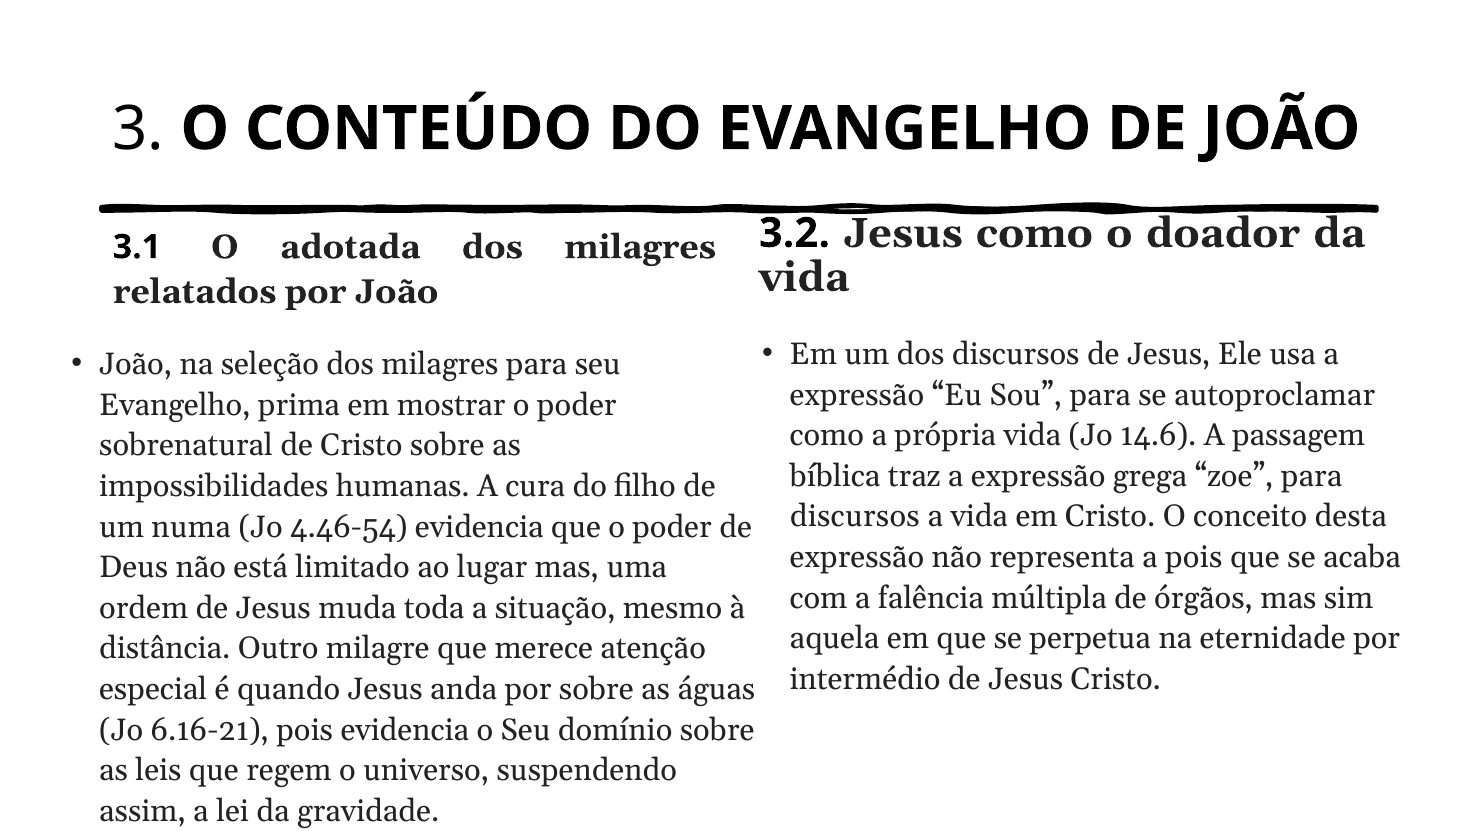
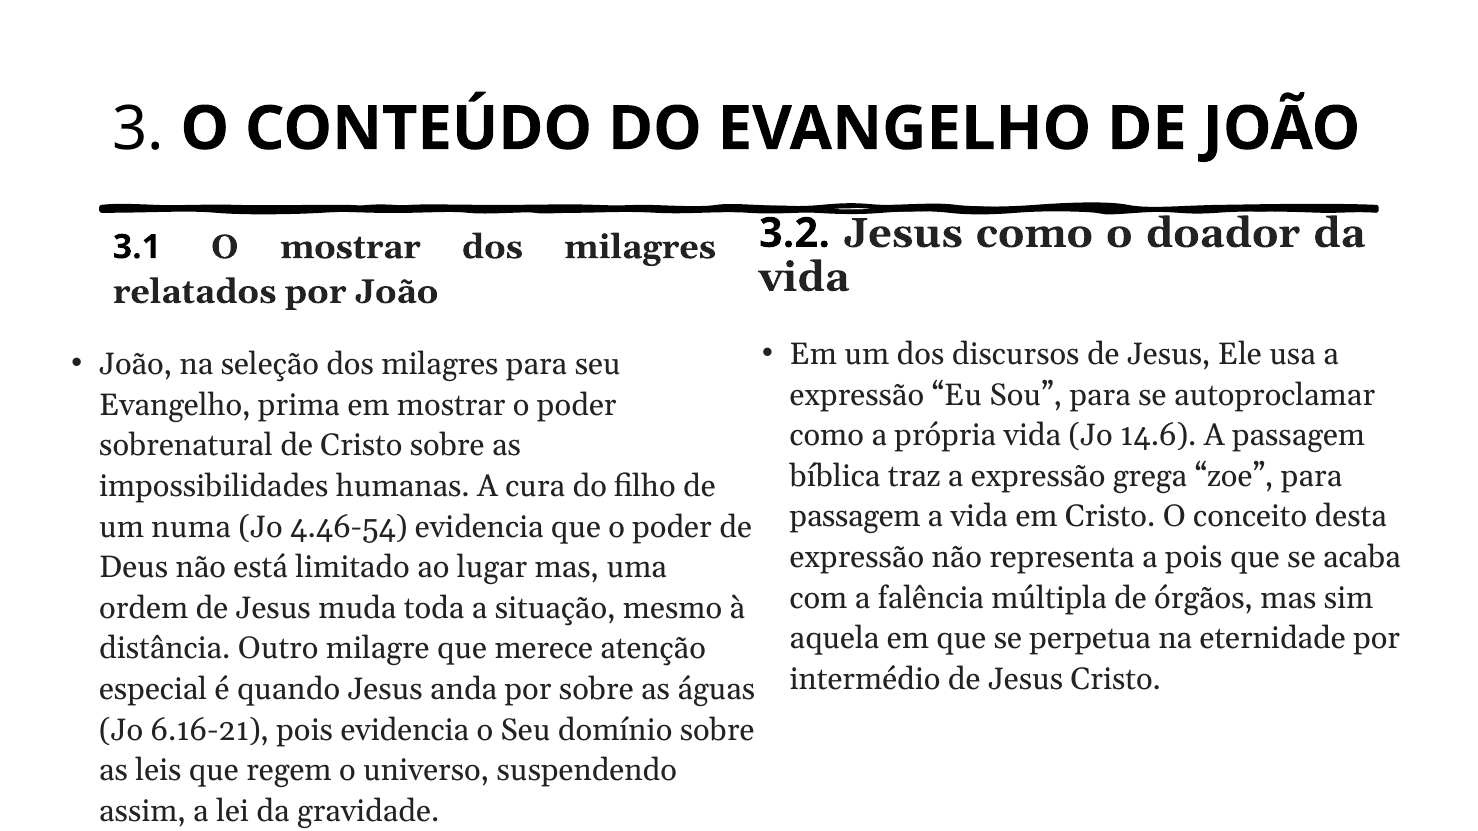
O adotada: adotada -> mostrar
discursos at (855, 517): discursos -> passagem
